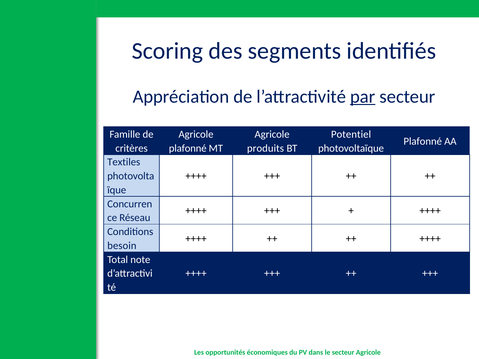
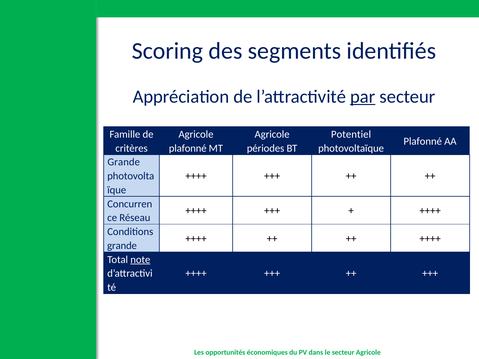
produits: produits -> périodes
Textiles at (124, 162): Textiles -> Grande
besoin at (122, 246): besoin -> grande
note underline: none -> present
